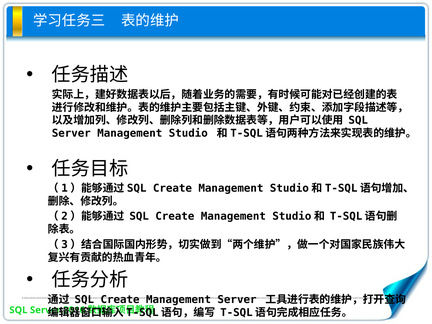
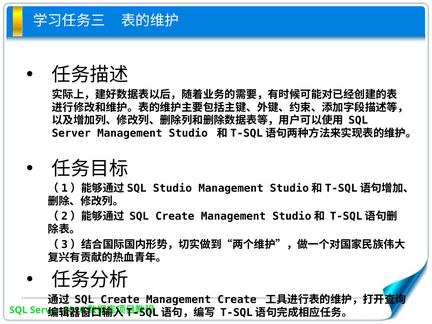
Create at (172, 188): Create -> Studio
Management Server: Server -> Create
